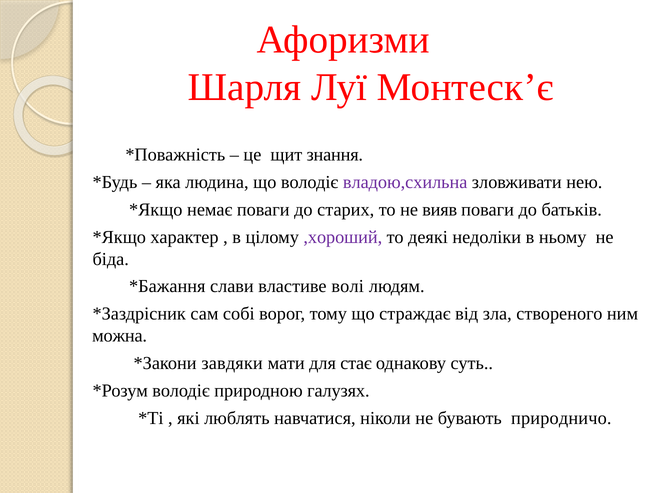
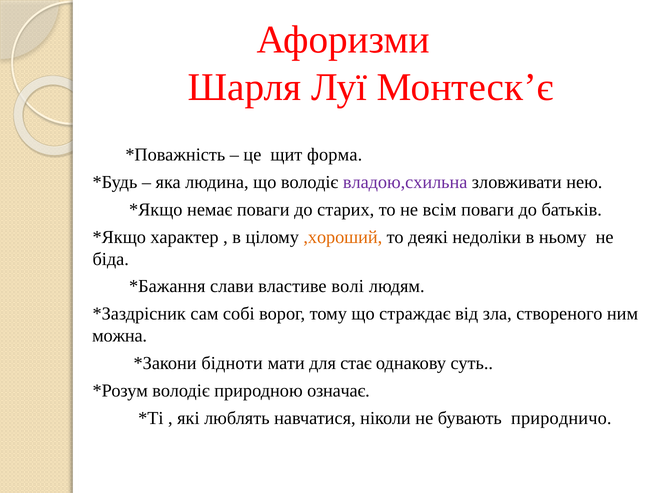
знання: знання -> форма
вияв: вияв -> всім
,хороший colour: purple -> orange
завдяки: завдяки -> бідноти
галузях: галузях -> означає
